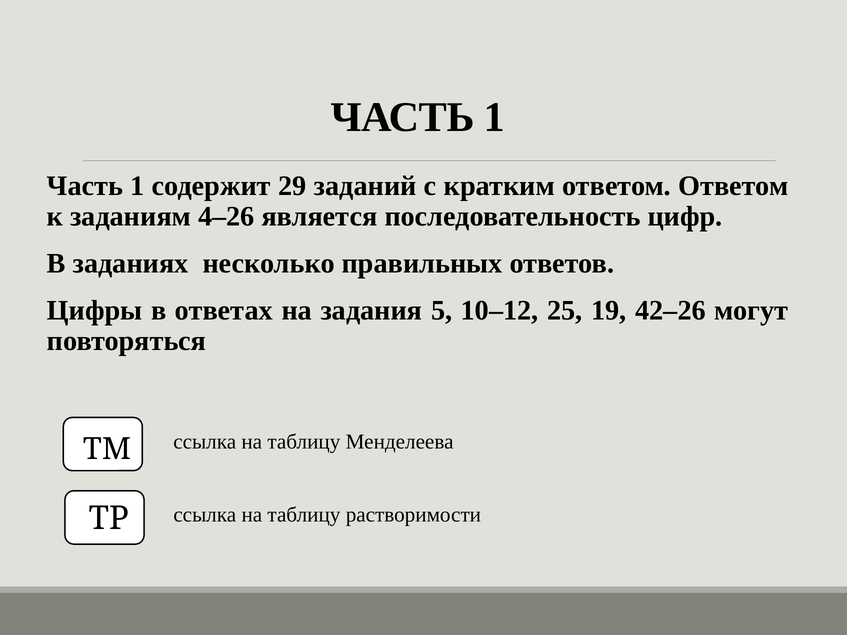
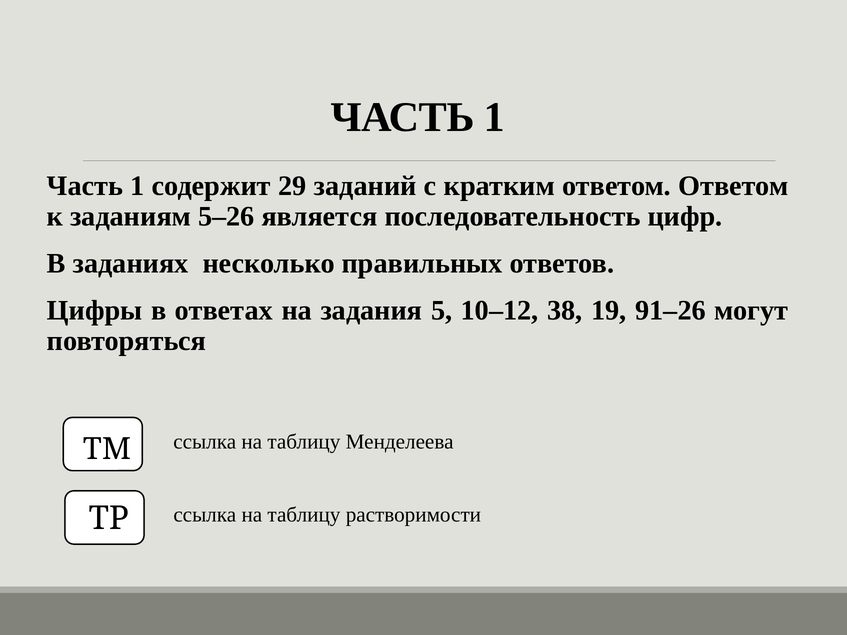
4–26: 4–26 -> 5–26
25: 25 -> 38
42–26: 42–26 -> 91–26
